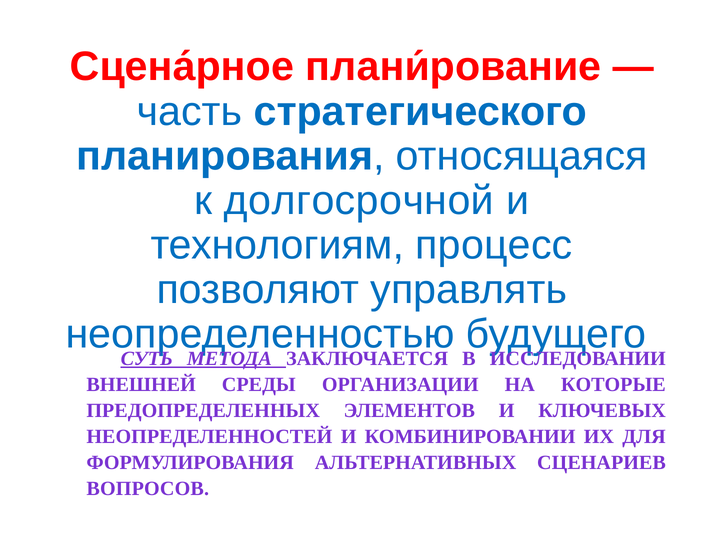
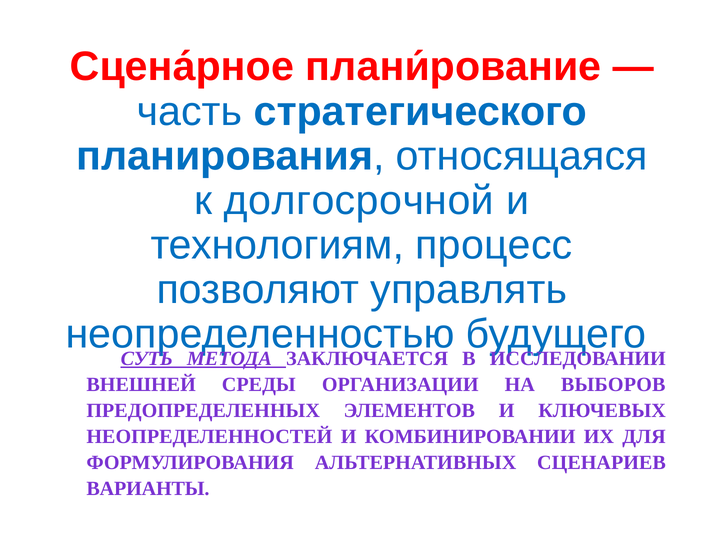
КОТОРЫЕ: КОТОРЫЕ -> ВЫБОРОВ
ВОПРОСОВ: ВОПРОСОВ -> ВАРИАНТЫ
